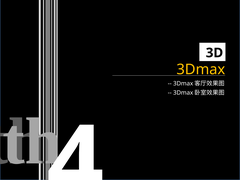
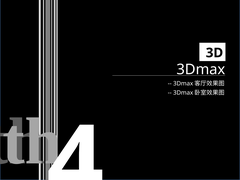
3Dmax colour: yellow -> white
